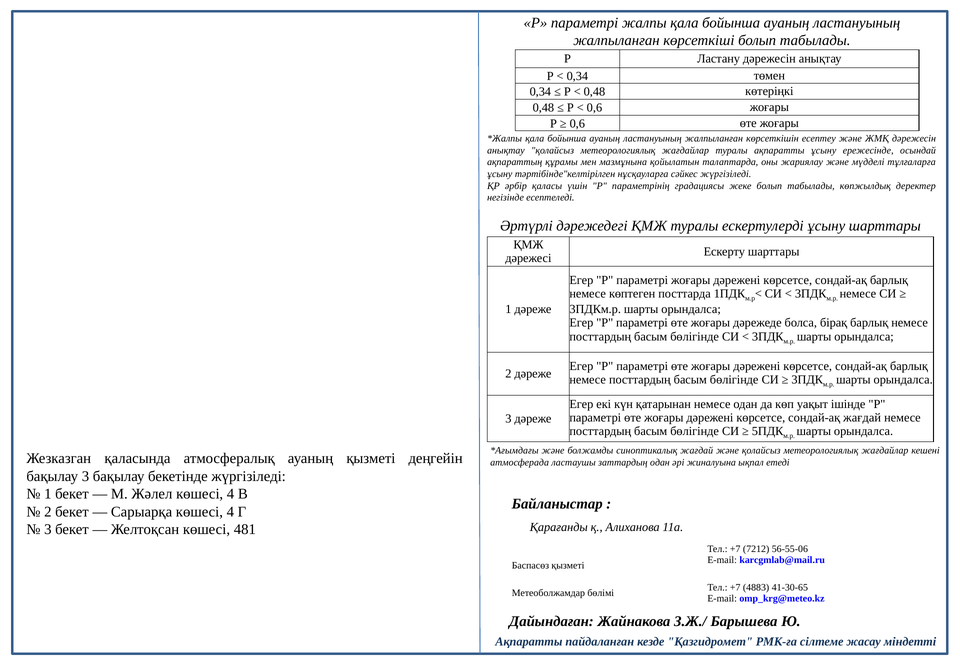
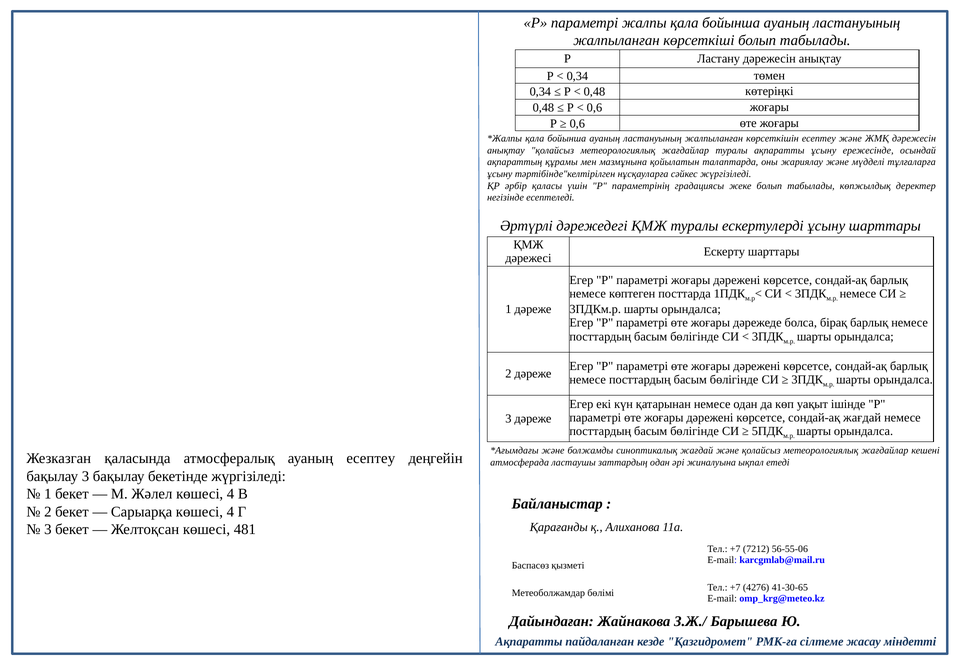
ауаның қызметі: қызметі -> есептеу
4883: 4883 -> 4276
